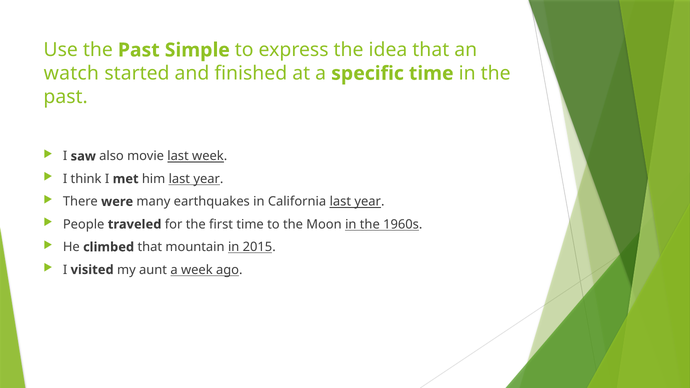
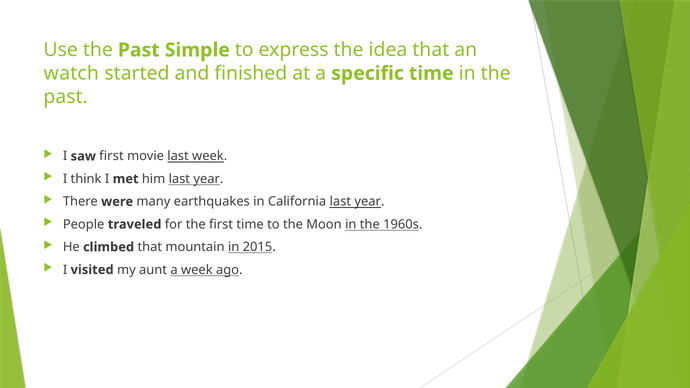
saw also: also -> first
